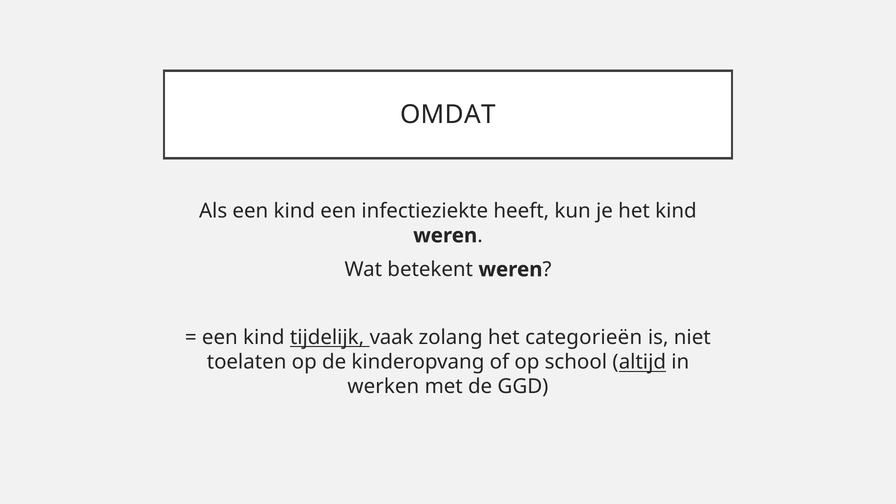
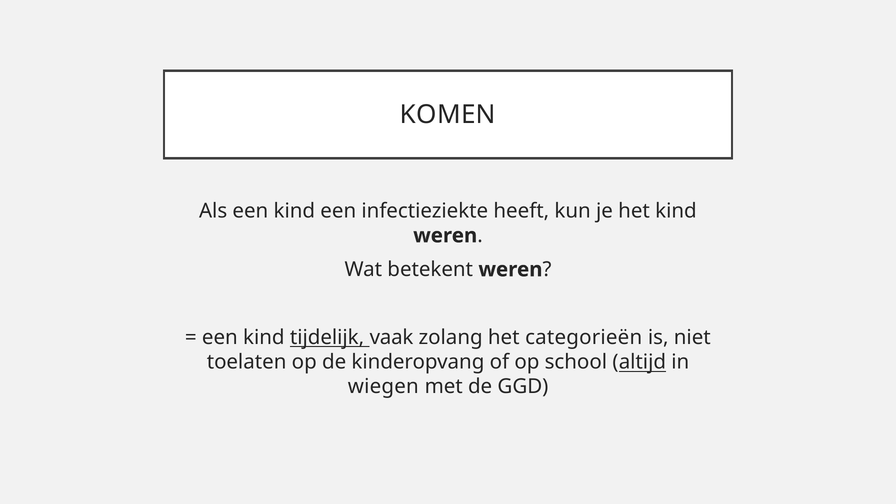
OMDAT: OMDAT -> KOMEN
werken: werken -> wiegen
